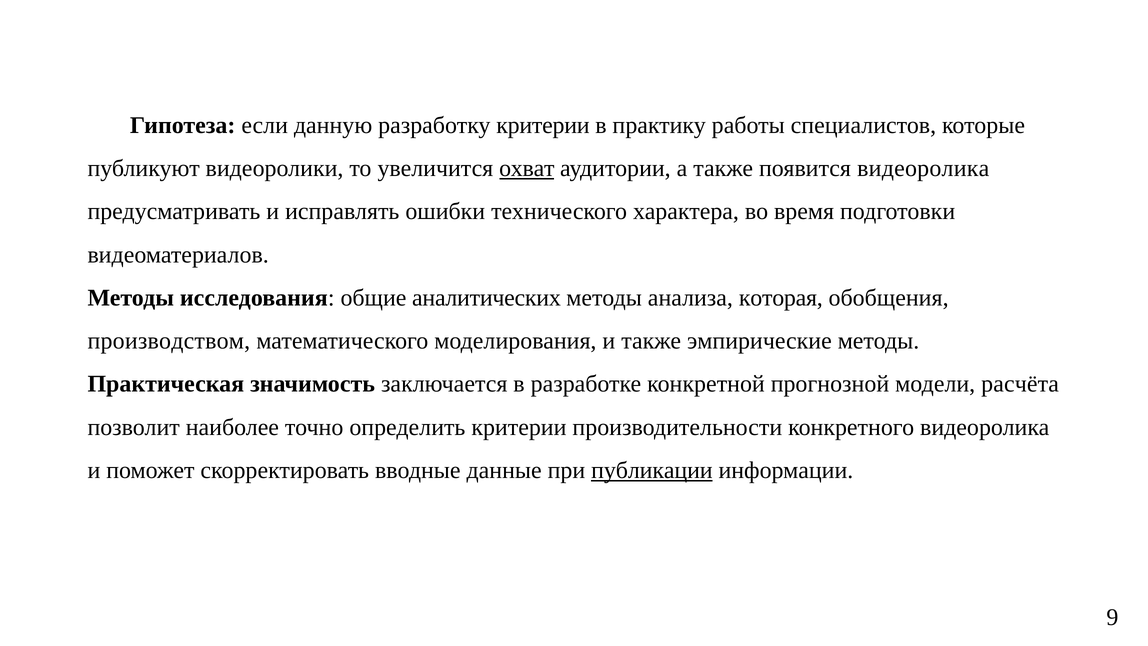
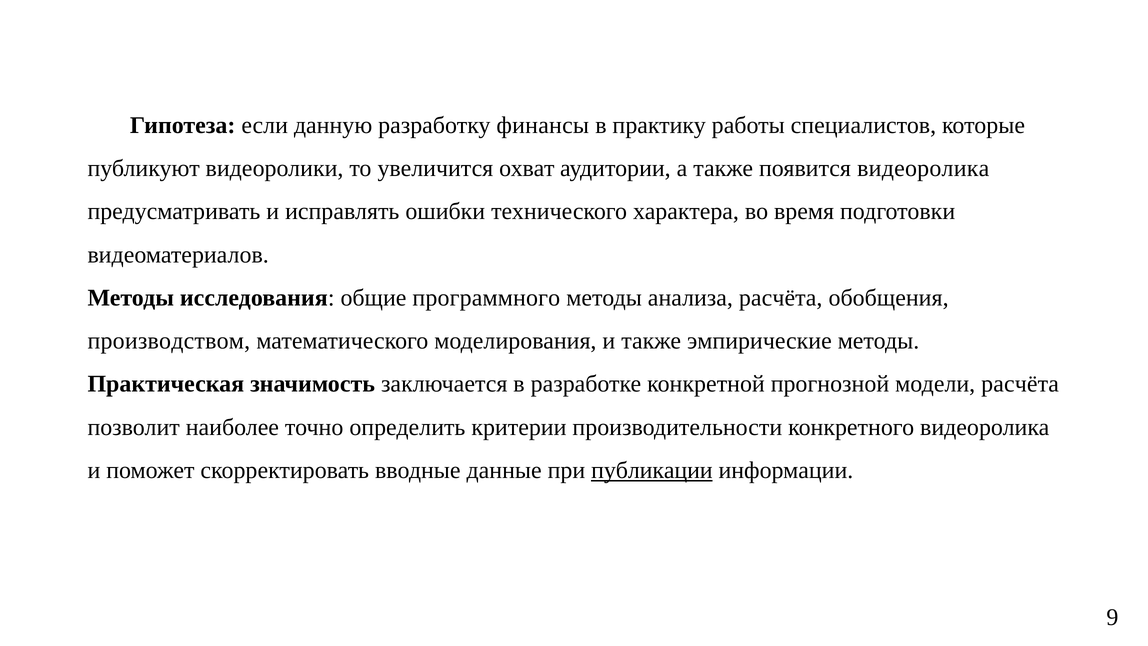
разработку критерии: критерии -> финансы
охват underline: present -> none
аналитических: аналитических -> программного
анализа которая: которая -> расчёта
